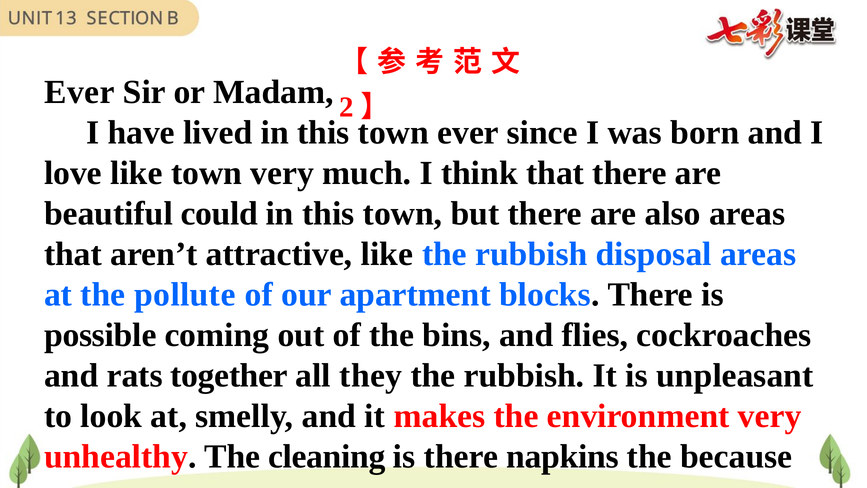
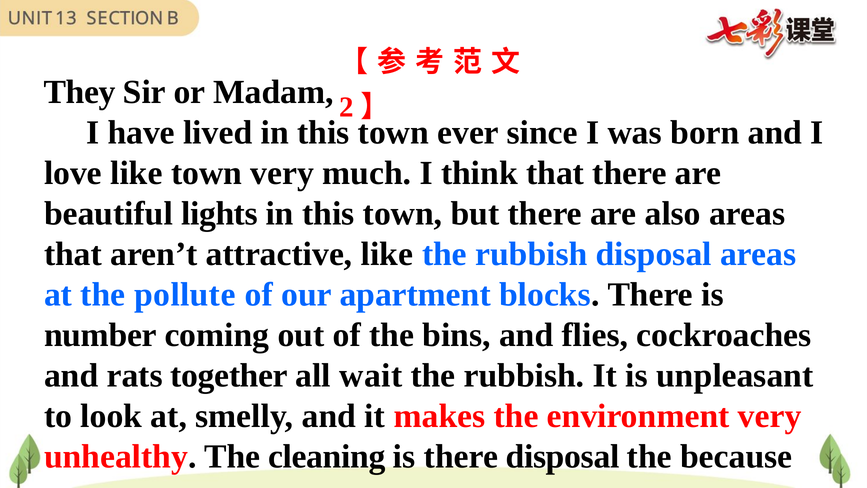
Ever at (79, 92): Ever -> They
could: could -> lights
possible: possible -> number
they: they -> wait
there napkins: napkins -> disposal
